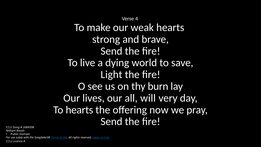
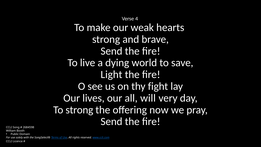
burn: burn -> fight
To hearts: hearts -> strong
